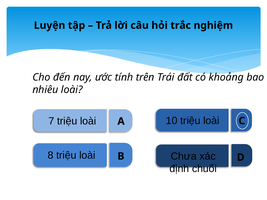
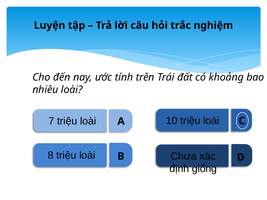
chuối: chuối -> giống
